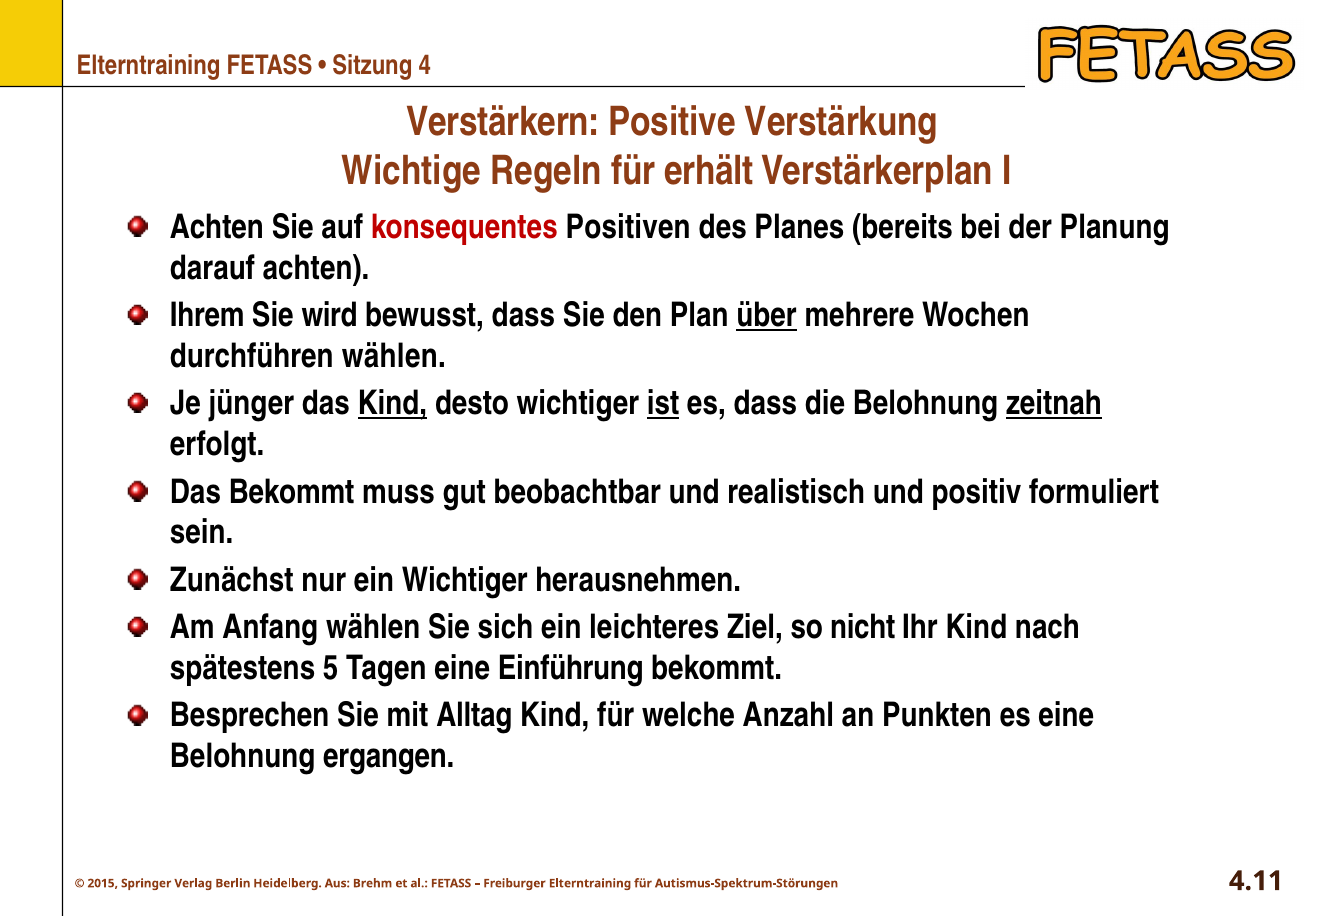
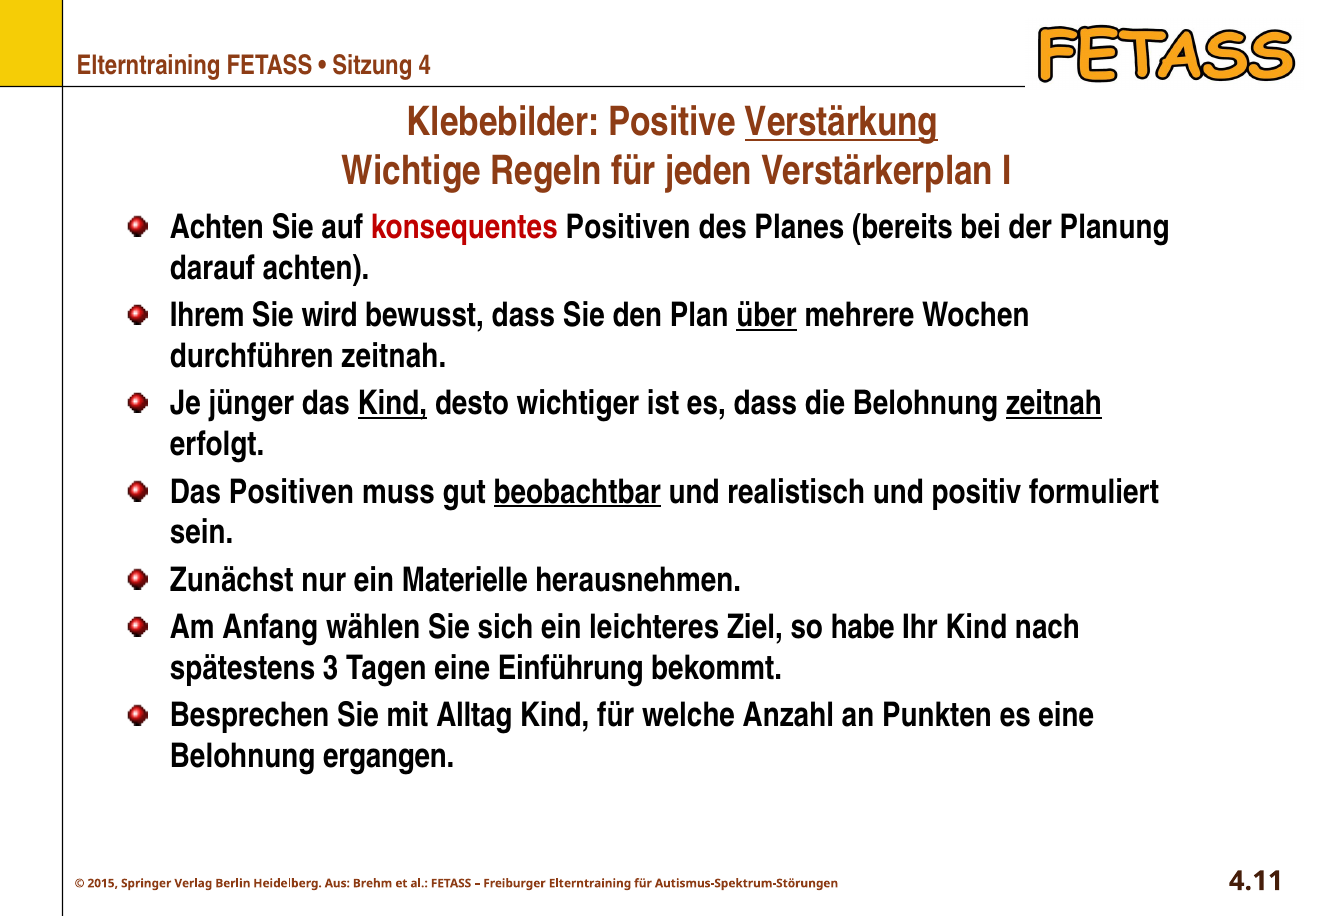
Verstärkern: Verstärkern -> Klebebilder
Verstärkung underline: none -> present
erhält: erhält -> jeden
durchführen wählen: wählen -> zeitnah
ist underline: present -> none
Das Bekommt: Bekommt -> Positiven
beobachtbar underline: none -> present
ein Wichtiger: Wichtiger -> Materielle
nicht: nicht -> habe
5: 5 -> 3
